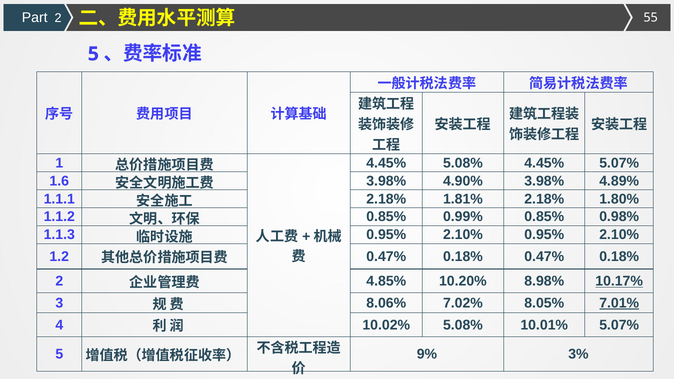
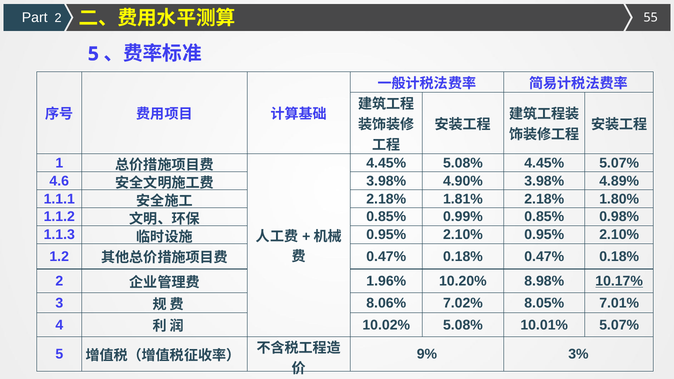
1.6: 1.6 -> 4.6
4.85%: 4.85% -> 1.96%
7.01% underline: present -> none
